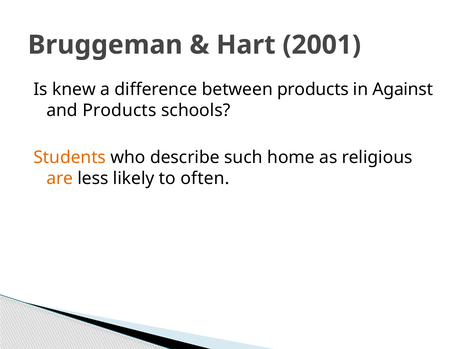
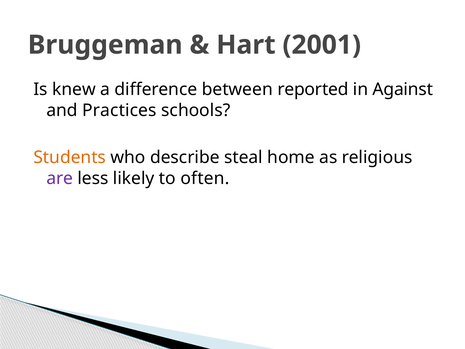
between products: products -> reported
and Products: Products -> Practices
such: such -> steal
are colour: orange -> purple
